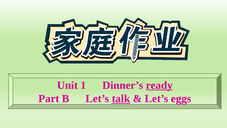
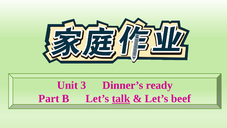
1: 1 -> 3
ready underline: present -> none
eggs: eggs -> beef
